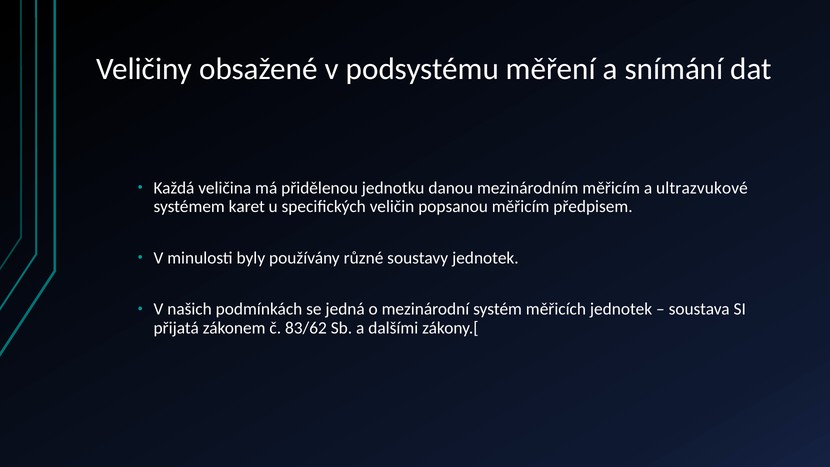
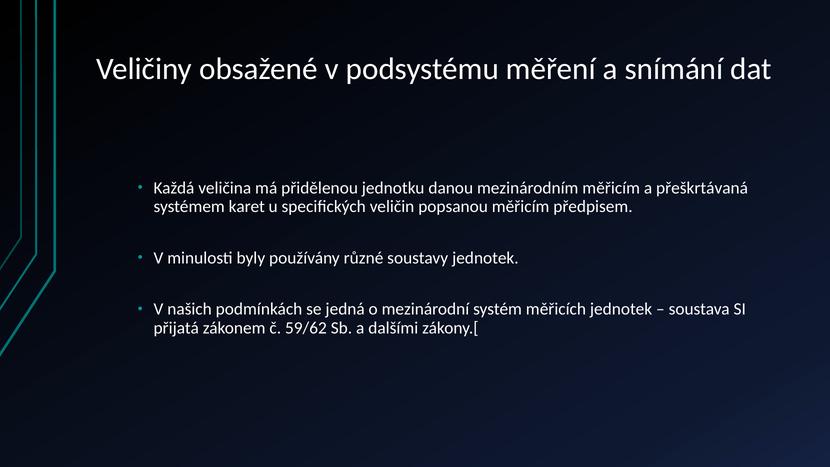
ultrazvukové: ultrazvukové -> přeškrtávaná
83/62: 83/62 -> 59/62
